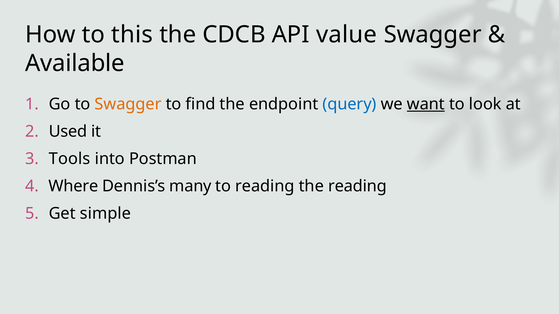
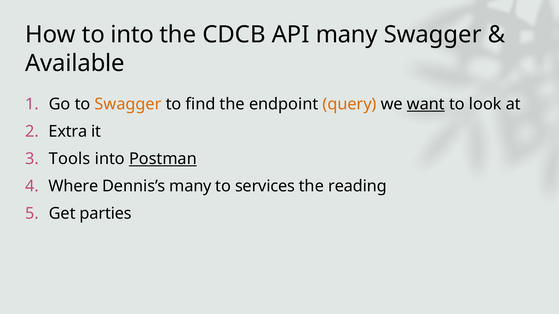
to this: this -> into
API value: value -> many
query colour: blue -> orange
Used: Used -> Extra
Postman underline: none -> present
to reading: reading -> services
simple: simple -> parties
